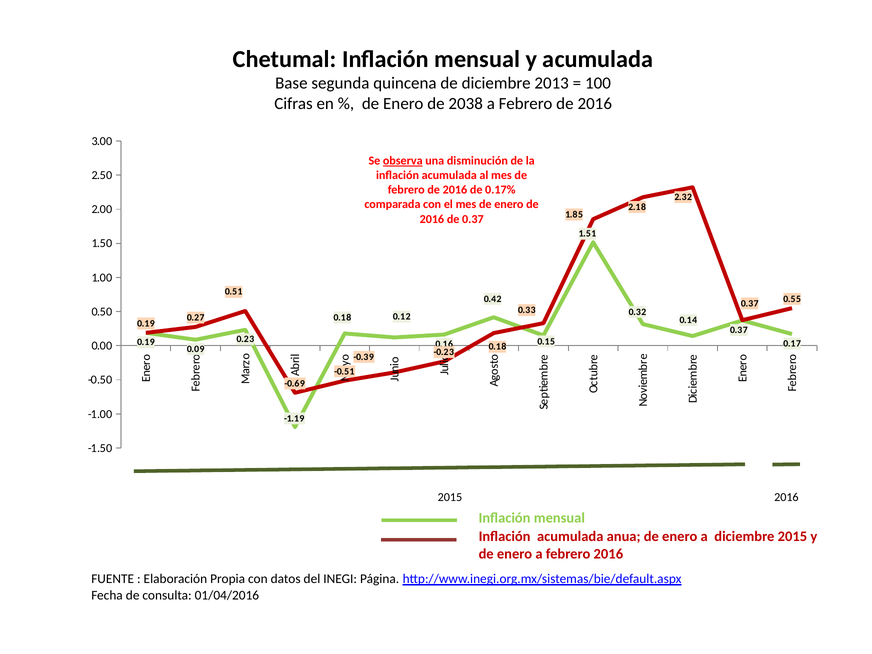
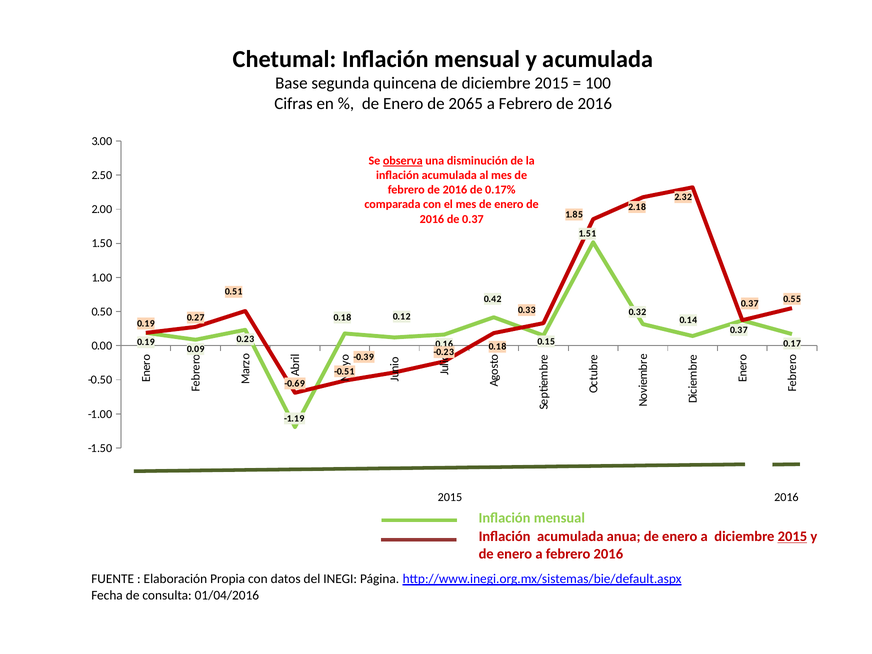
de diciembre 2013: 2013 -> 2015
2038: 2038 -> 2065
2015 at (792, 537) underline: none -> present
